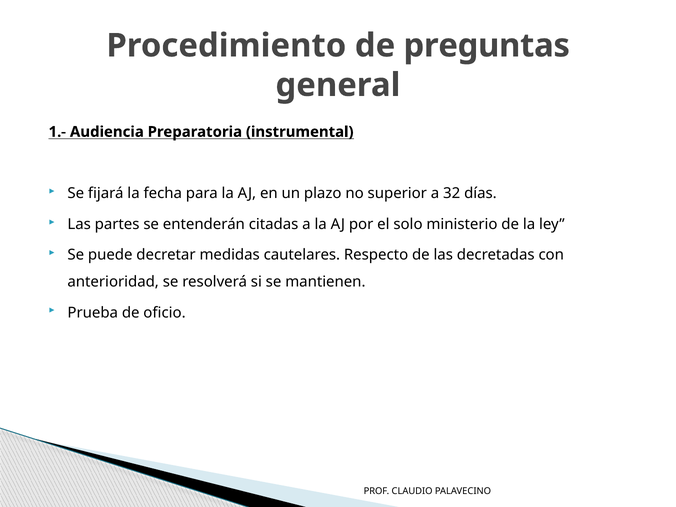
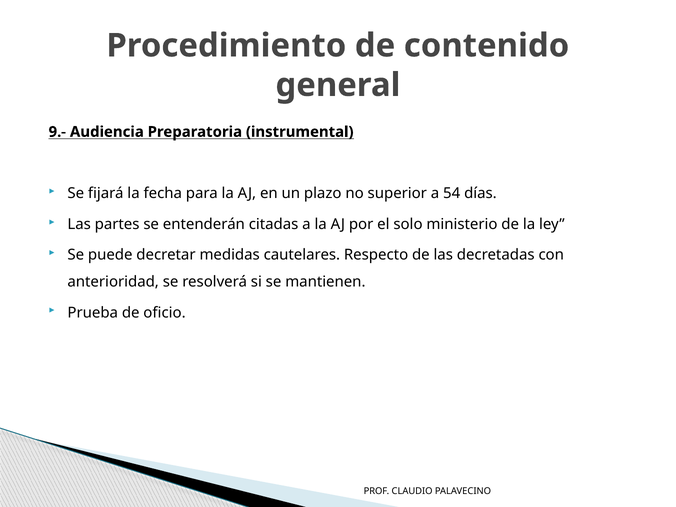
preguntas: preguntas -> contenido
1.-: 1.- -> 9.-
32: 32 -> 54
